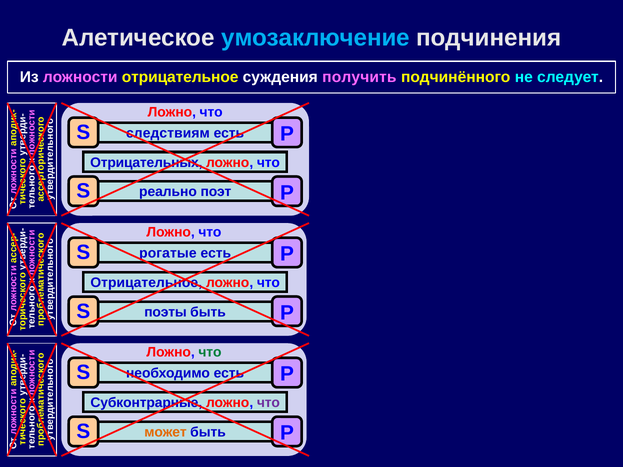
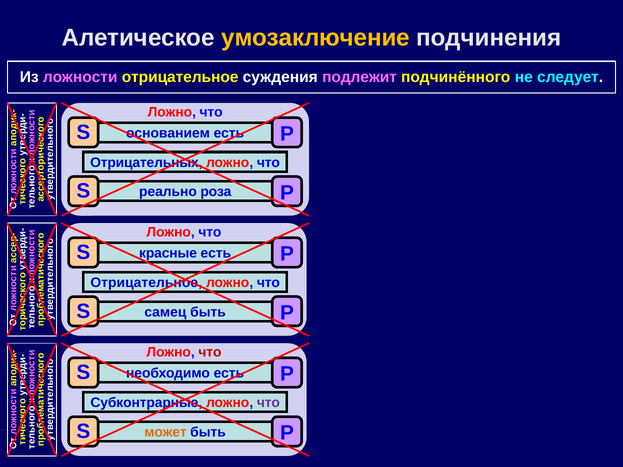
умозаключение colour: light blue -> yellow
получить: получить -> подлежит
следствиям: следствиям -> основанием
поэт: поэт -> роза
рогатые: рогатые -> красные
поэты: поэты -> самец
что at (210, 352) colour: green -> red
